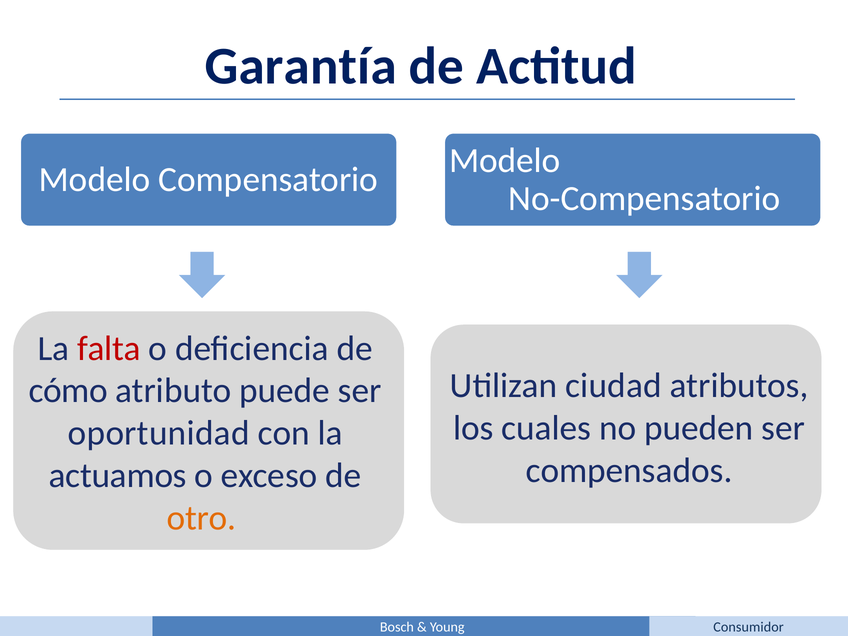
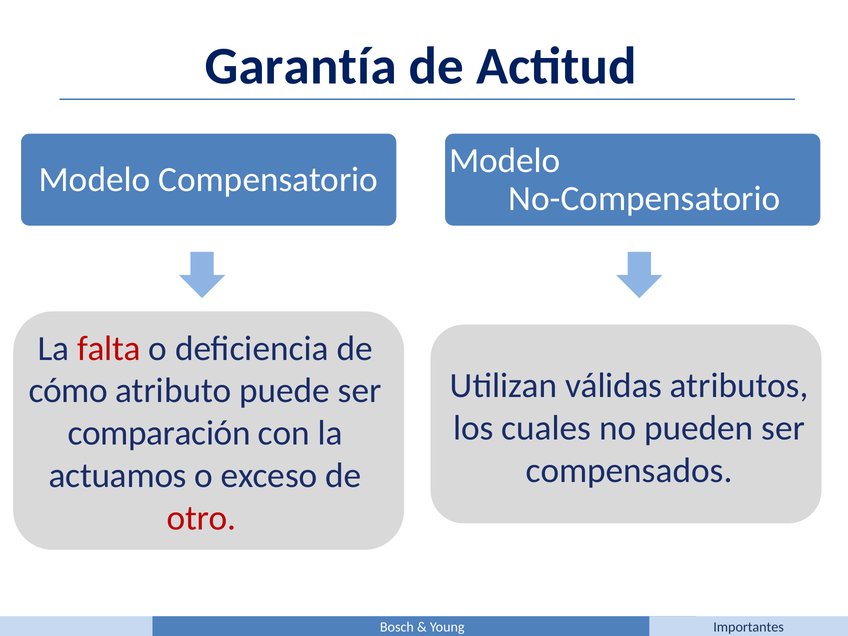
ciudad: ciudad -> válidas
oportunidad: oportunidad -> comparación
otro colour: orange -> red
Consumidor: Consumidor -> Importantes
